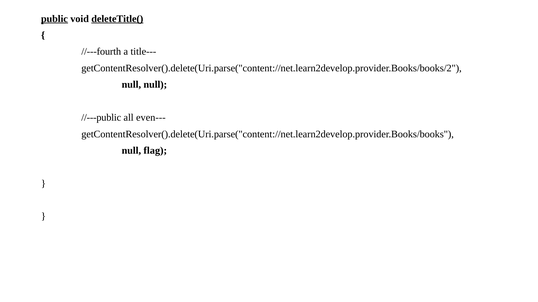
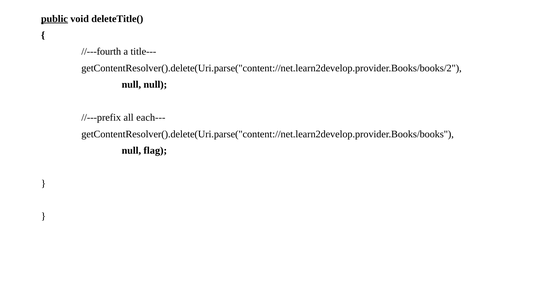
deleteTitle( underline: present -> none
//---public: //---public -> //---prefix
even---: even--- -> each---
